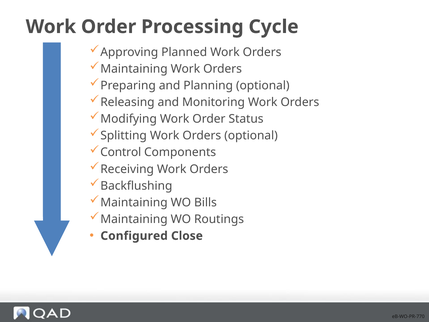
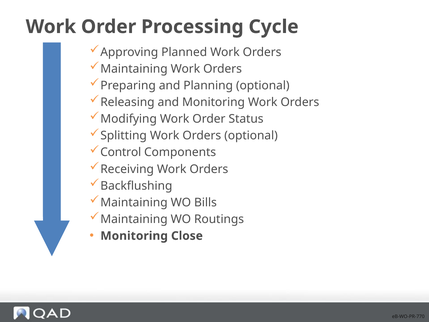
Configured at (134, 236): Configured -> Monitoring
